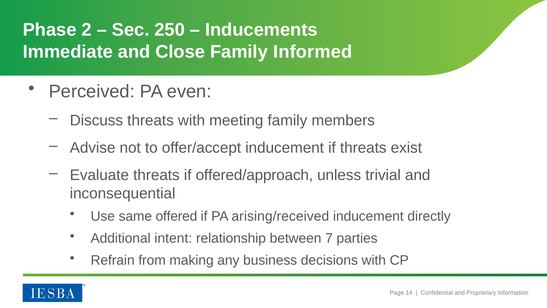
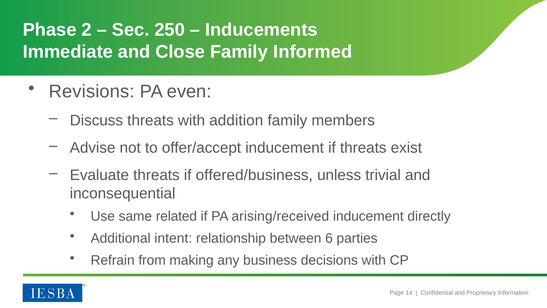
Perceived: Perceived -> Revisions
meeting: meeting -> addition
offered/approach: offered/approach -> offered/business
offered: offered -> related
7: 7 -> 6
